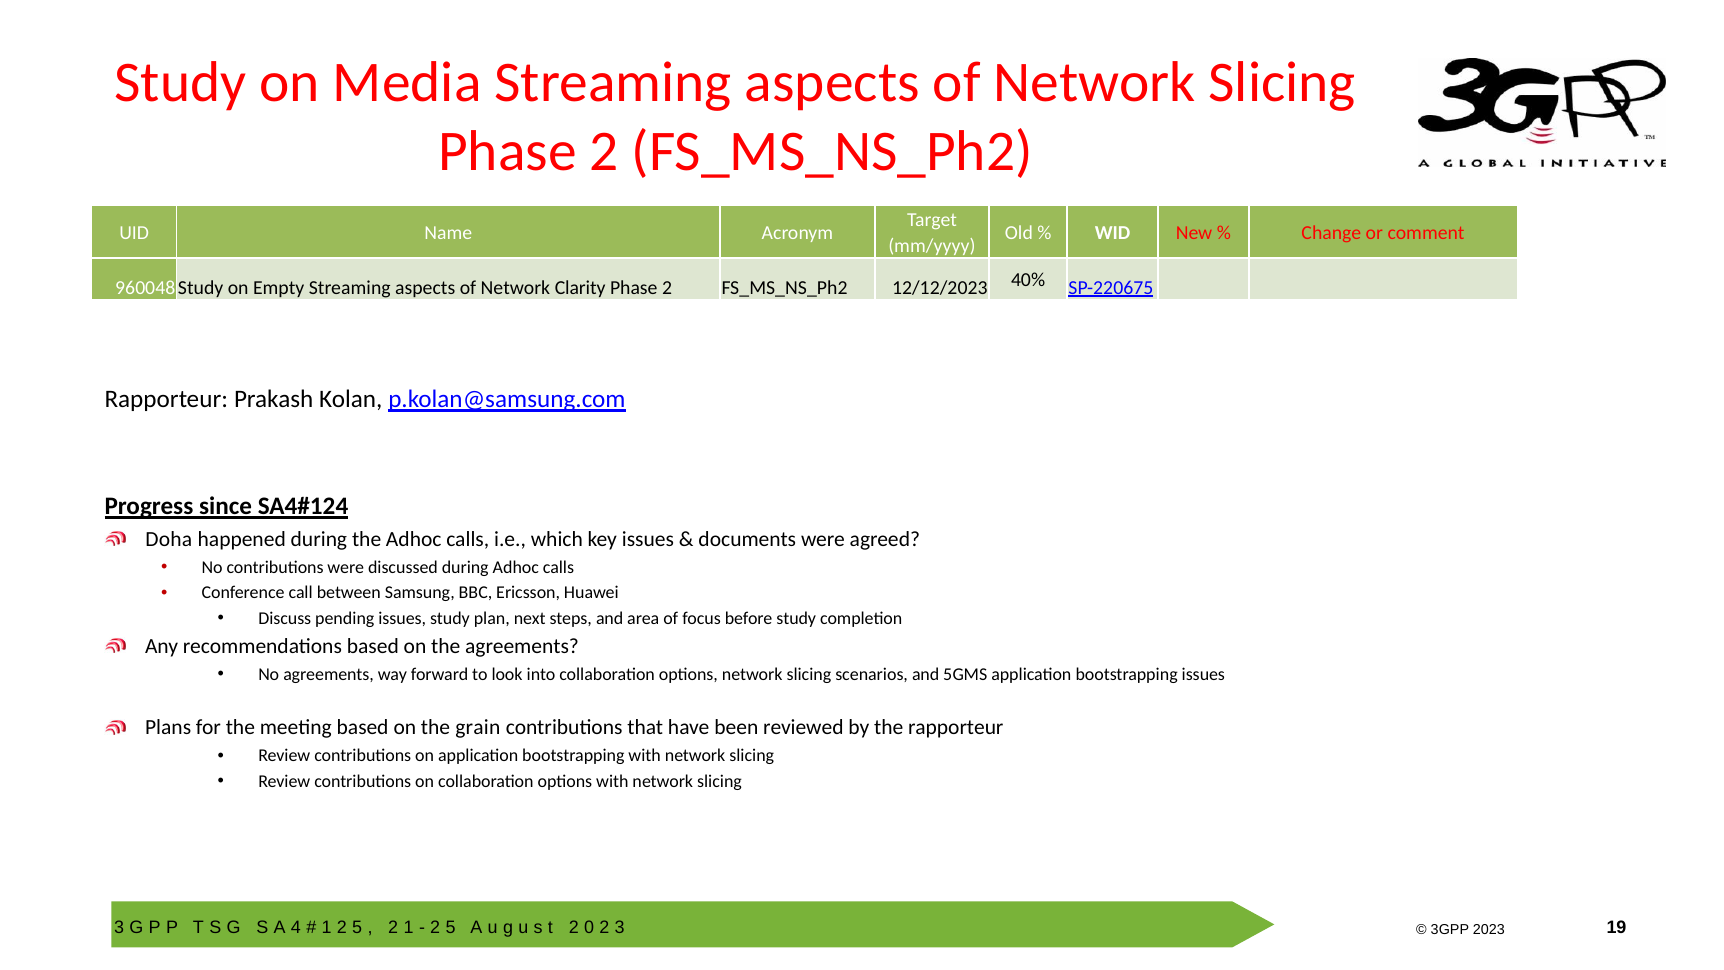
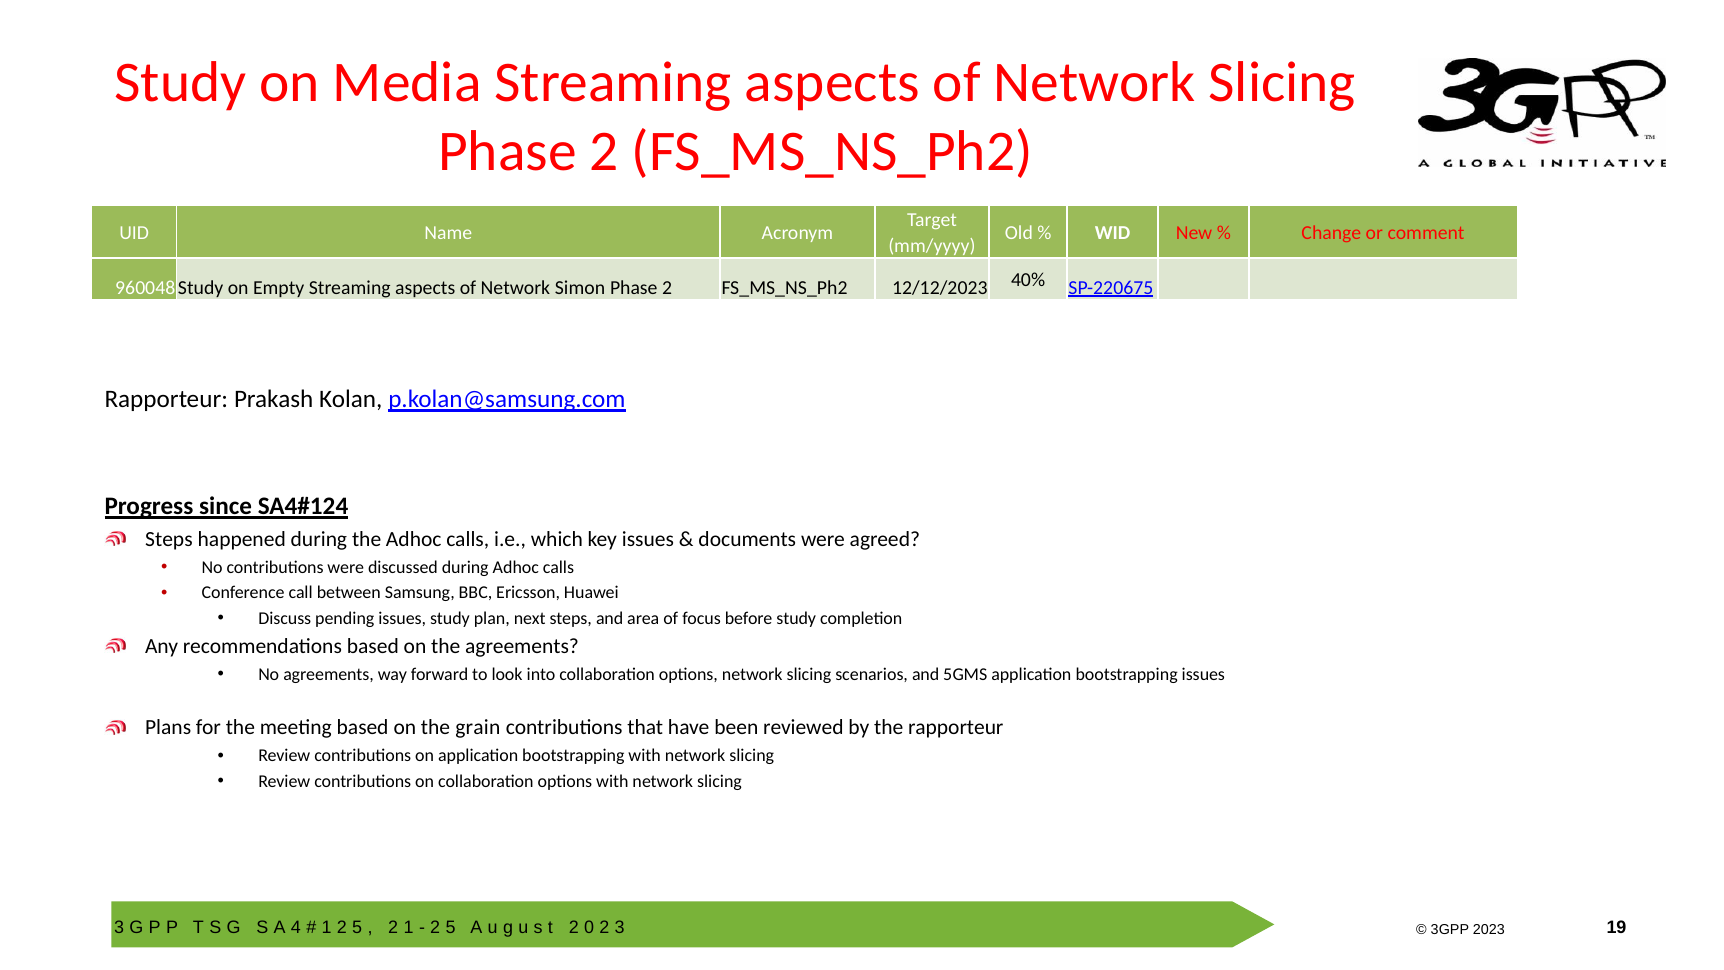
Clarity: Clarity -> Simon
Doha at (169, 539): Doha -> Steps
